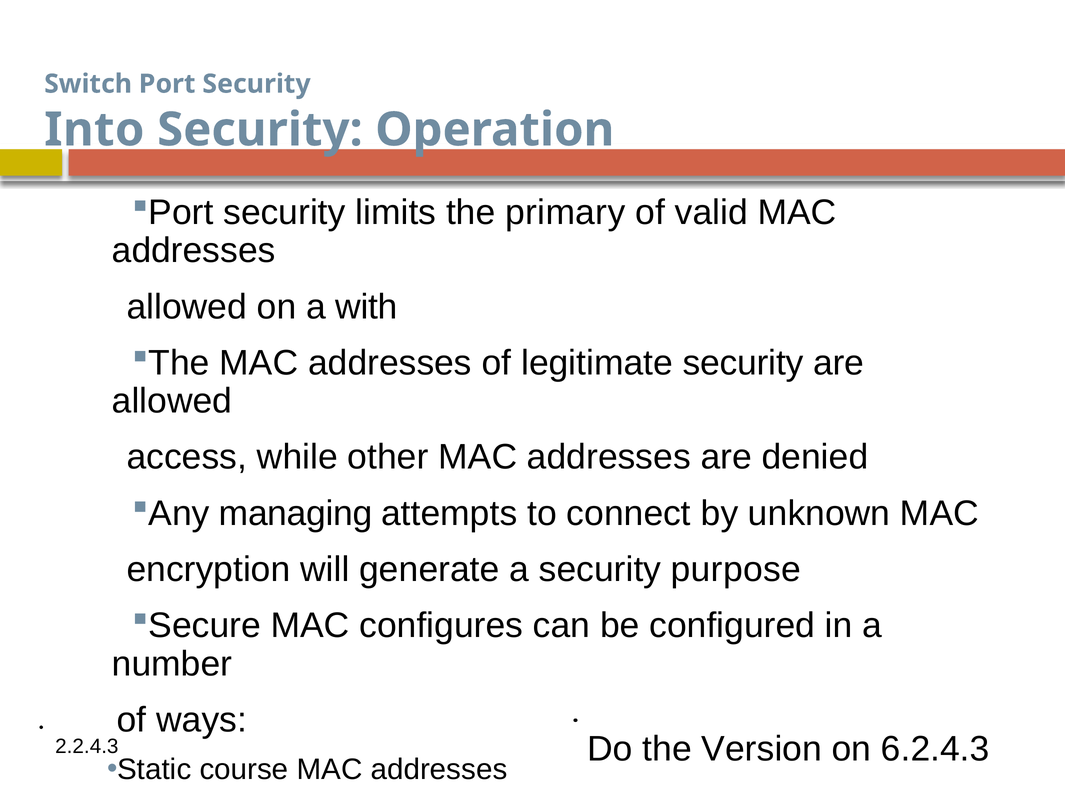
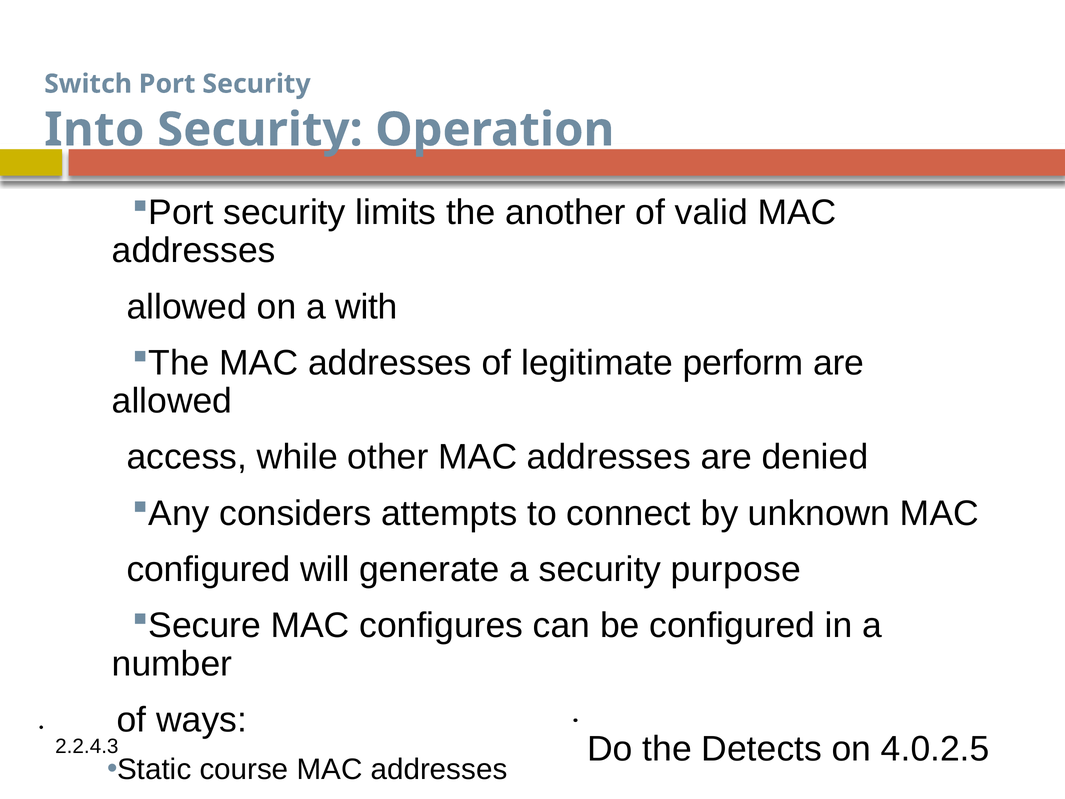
primary: primary -> another
legitimate security: security -> perform
managing: managing -> considers
encryption at (209, 569): encryption -> configured
Version: Version -> Detects
6.2.4.3: 6.2.4.3 -> 4.0.2.5
